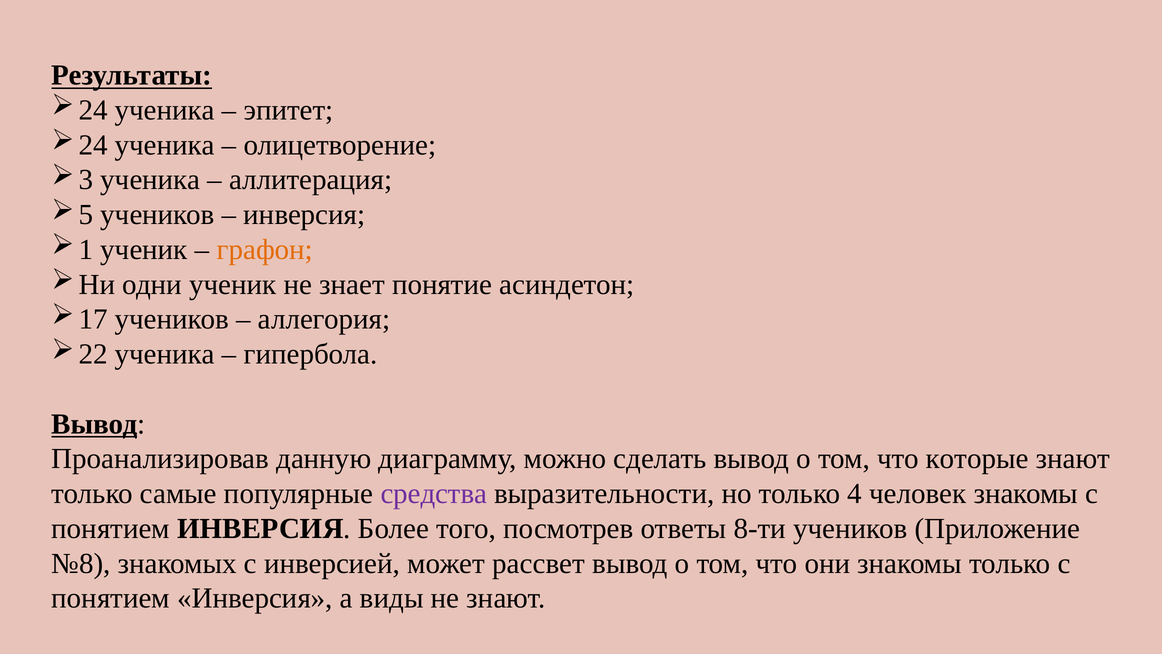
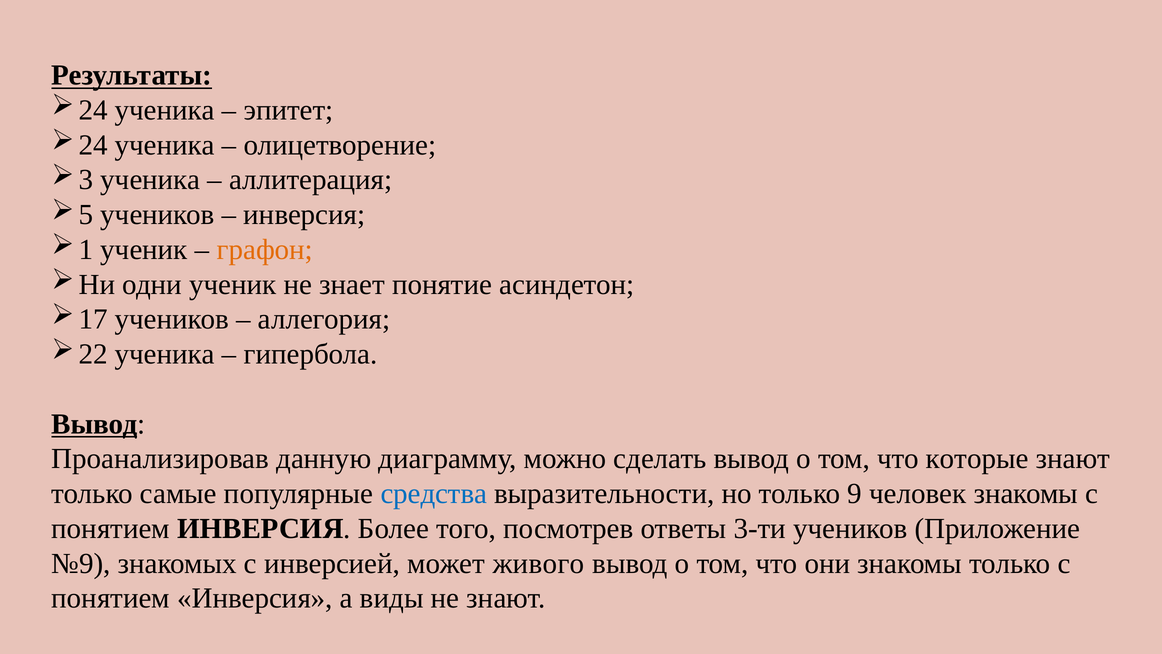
средства colour: purple -> blue
4: 4 -> 9
8-ти: 8-ти -> 3-ти
№8: №8 -> №9
рассвет: рассвет -> живого
